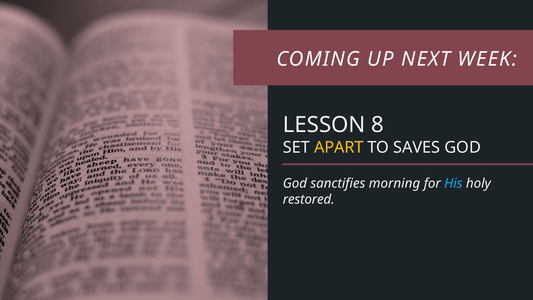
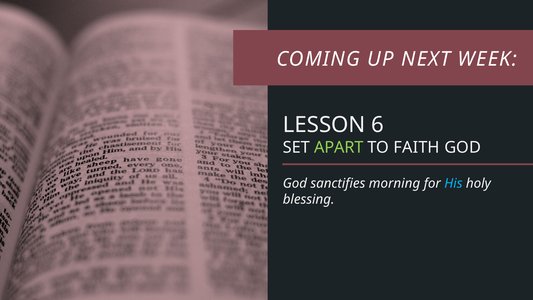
8: 8 -> 6
APART colour: yellow -> light green
SAVES: SAVES -> FAITH
restored: restored -> blessing
